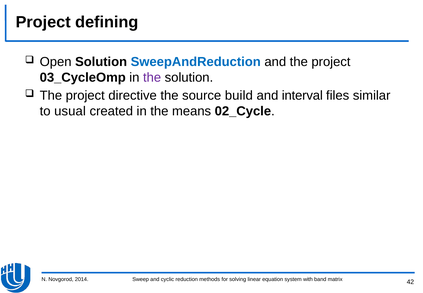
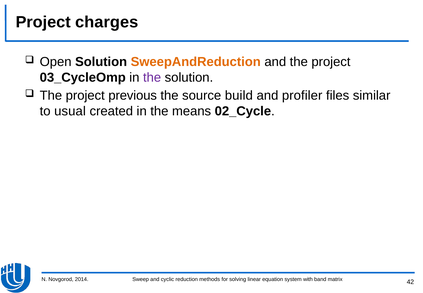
defining: defining -> charges
SweepAndReduction colour: blue -> orange
directive: directive -> previous
interval: interval -> profiler
